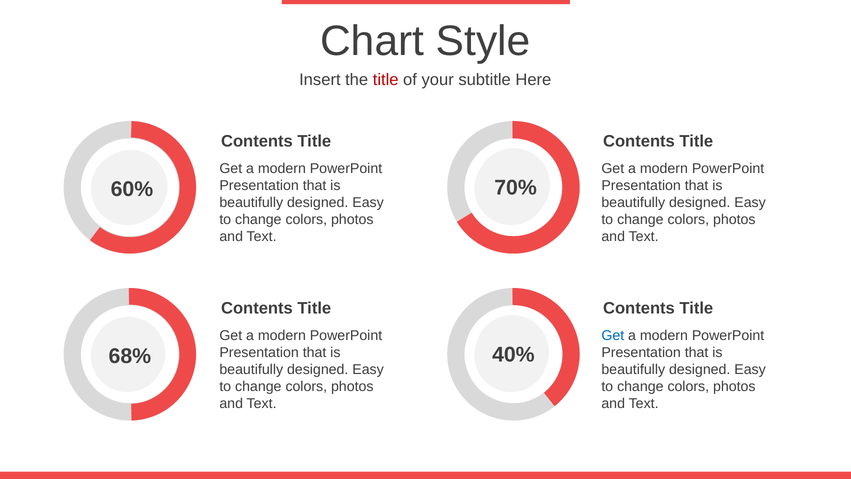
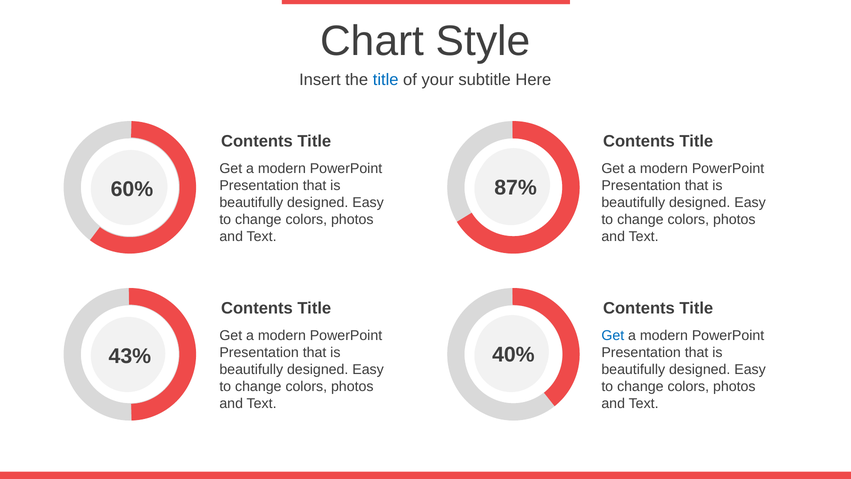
title at (386, 80) colour: red -> blue
70%: 70% -> 87%
68%: 68% -> 43%
